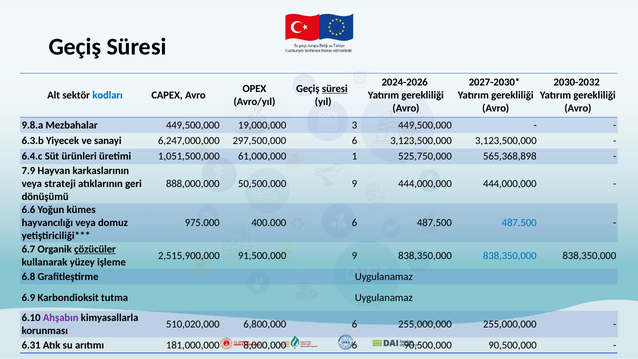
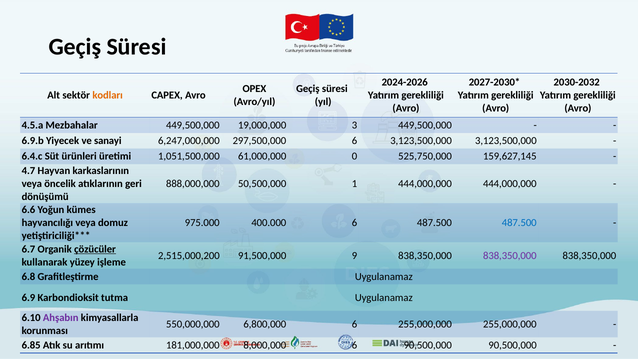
süresi at (335, 89) underline: present -> none
kodları colour: blue -> orange
9.8.a: 9.8.a -> 4.5.a
6.3.b: 6.3.b -> 6.9.b
1: 1 -> 0
565,368,898: 565,368,898 -> 159,627,145
7.9: 7.9 -> 4.7
strateji: strateji -> öncelik
50,500,000 9: 9 -> 1
2,515,900,000: 2,515,900,000 -> 2,515,000,200
838,350,000 at (510, 256) colour: blue -> purple
510,020,000: 510,020,000 -> 550,000,000
6.31: 6.31 -> 6.85
